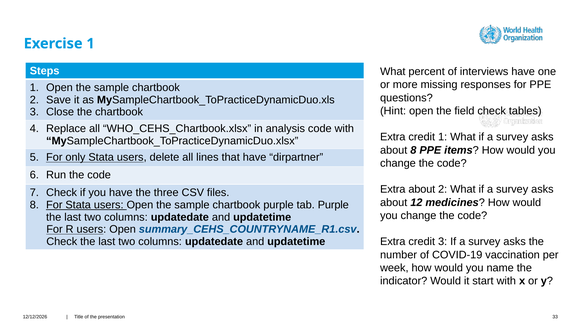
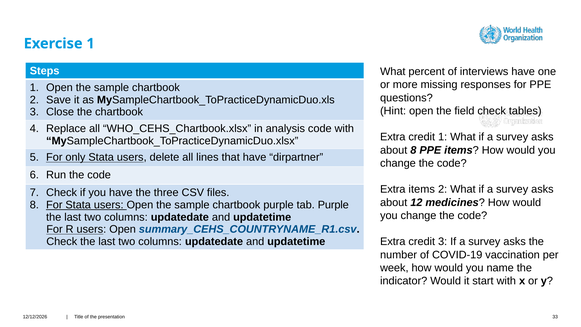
Extra about: about -> items
